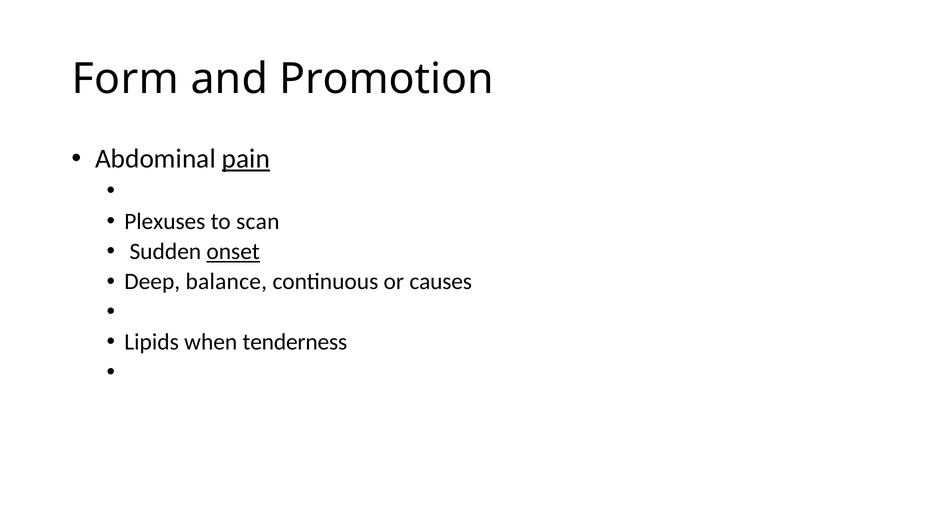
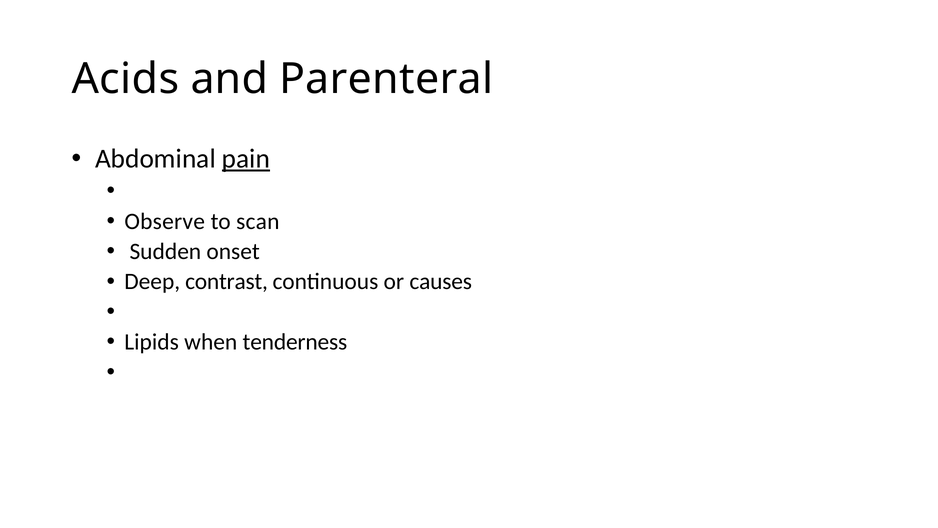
Form: Form -> Acids
Promotion: Promotion -> Parenteral
Plexuses: Plexuses -> Observe
onset underline: present -> none
balance: balance -> contrast
